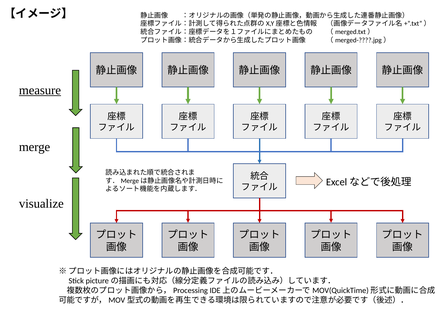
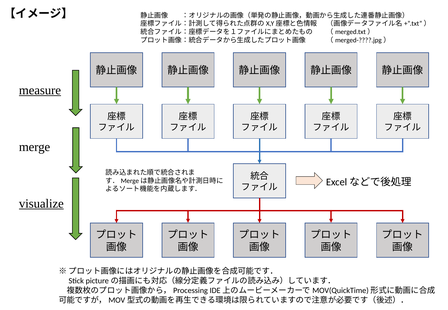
visualize underline: none -> present
